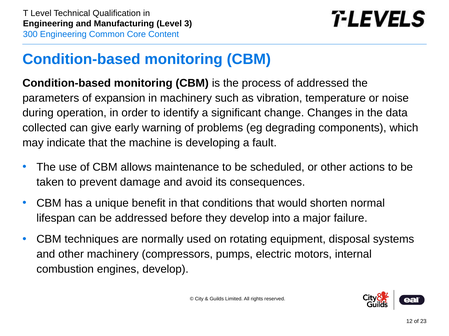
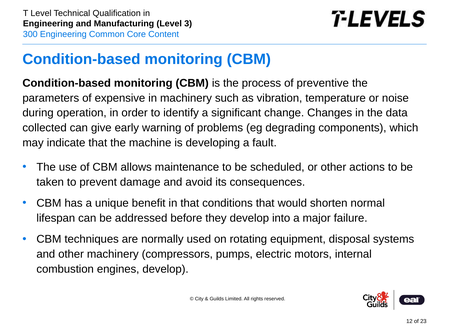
of addressed: addressed -> preventive
expansion: expansion -> expensive
